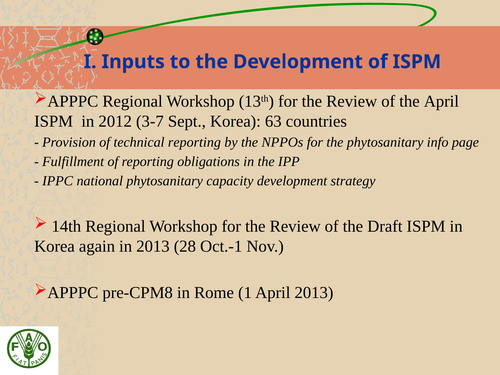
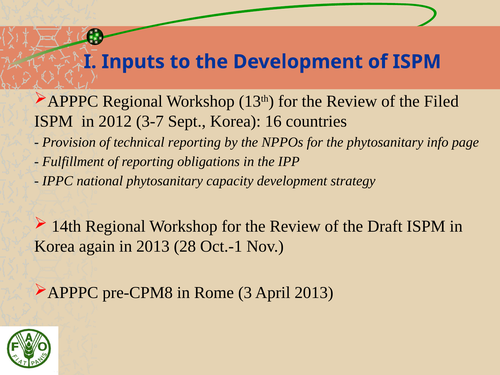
the April: April -> Filed
63: 63 -> 16
1: 1 -> 3
